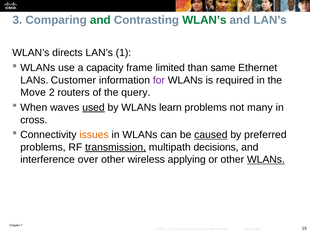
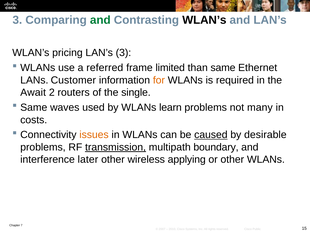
WLAN’s at (204, 20) colour: green -> black
directs: directs -> pricing
LAN’s 1: 1 -> 3
capacity: capacity -> referred
for colour: purple -> orange
Move: Move -> Await
query: query -> single
When at (34, 108): When -> Same
used underline: present -> none
cross: cross -> costs
preferred: preferred -> desirable
decisions: decisions -> boundary
over: over -> later
WLANs at (266, 160) underline: present -> none
